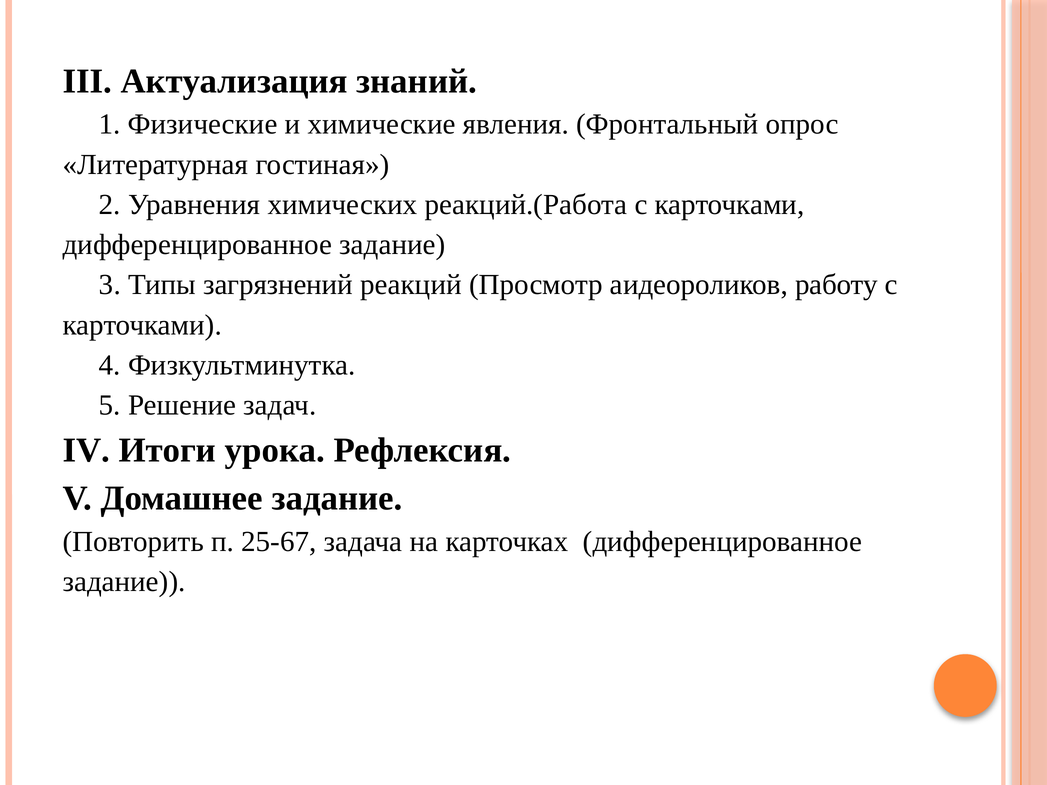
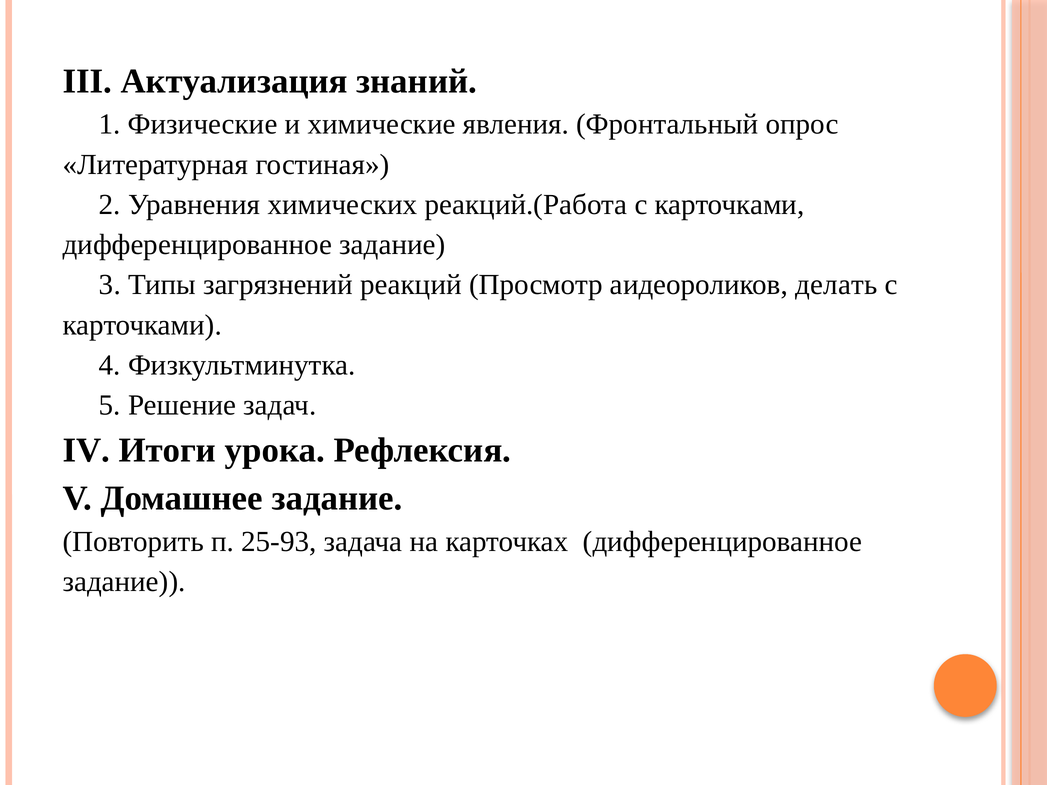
работу: работу -> делать
25-67: 25-67 -> 25-93
